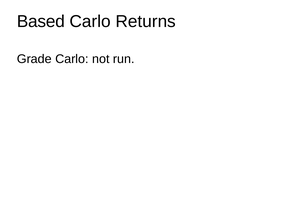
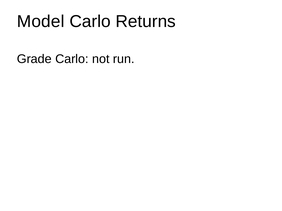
Based: Based -> Model
